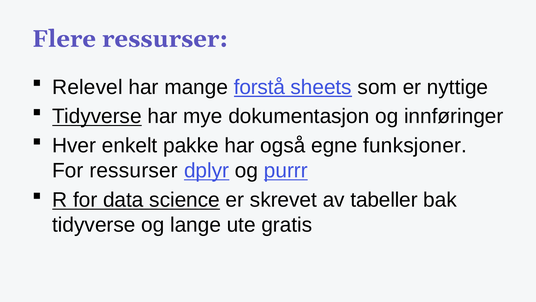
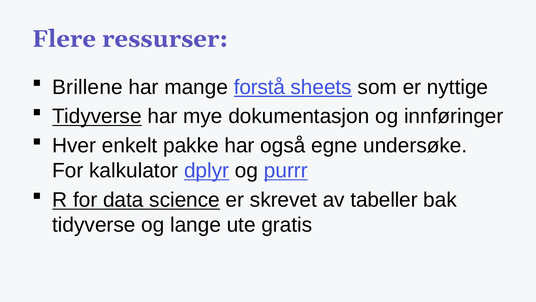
Relevel: Relevel -> Brillene
funksjoner: funksjoner -> undersøke
For ressurser: ressurser -> kalkulator
